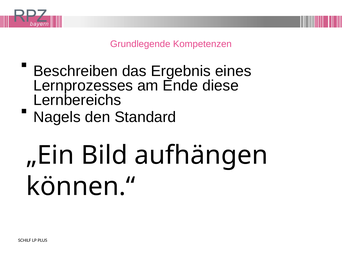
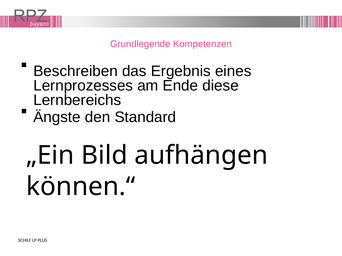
Nagels: Nagels -> Ängste
